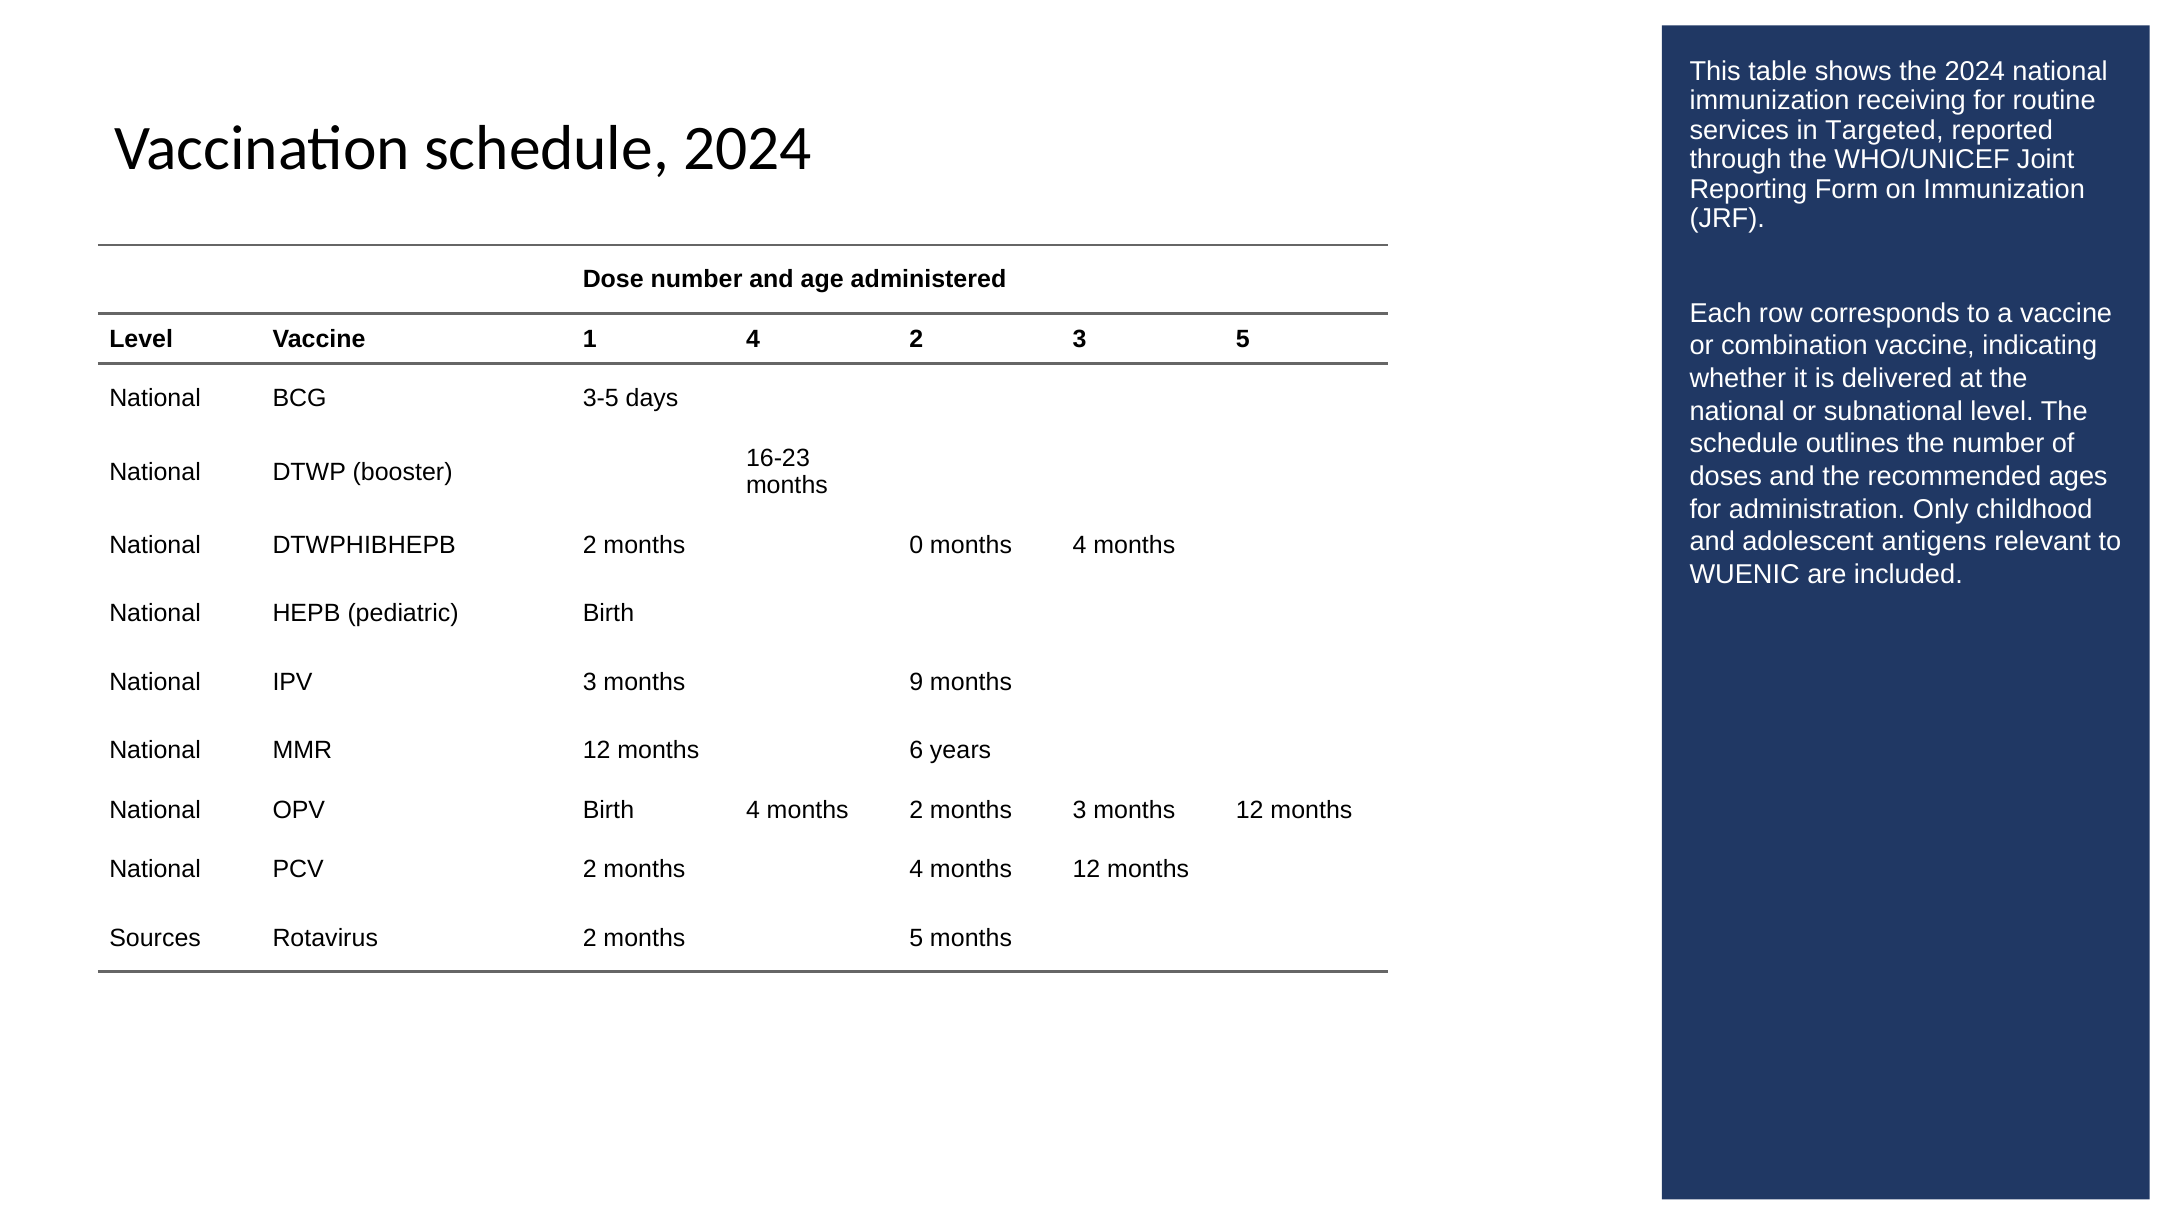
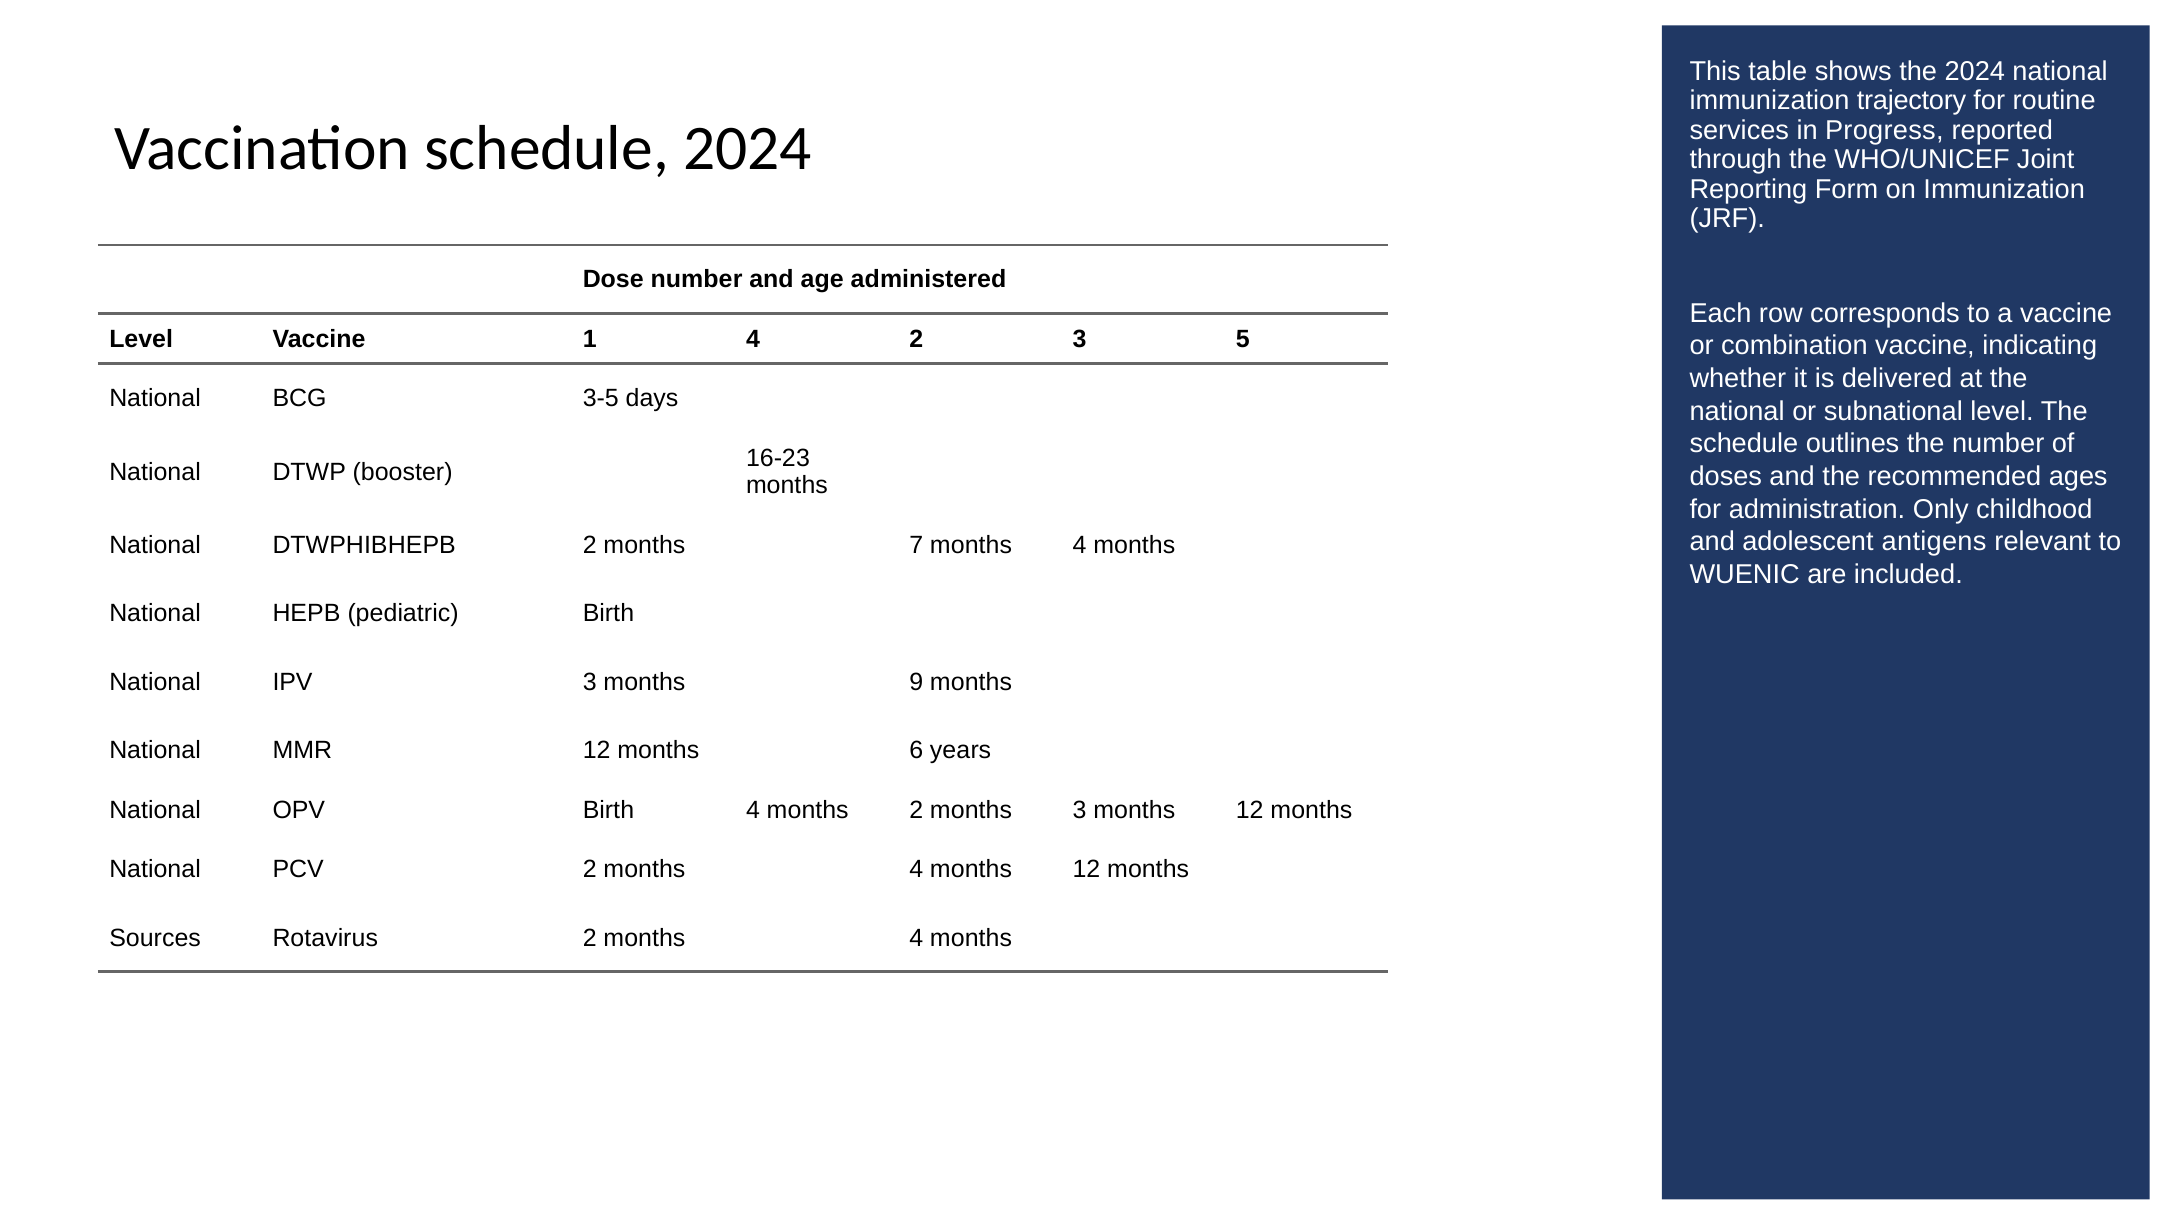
receiving: receiving -> trajectory
Targeted: Targeted -> Progress
0: 0 -> 7
Rotavirus 2 months 5: 5 -> 4
